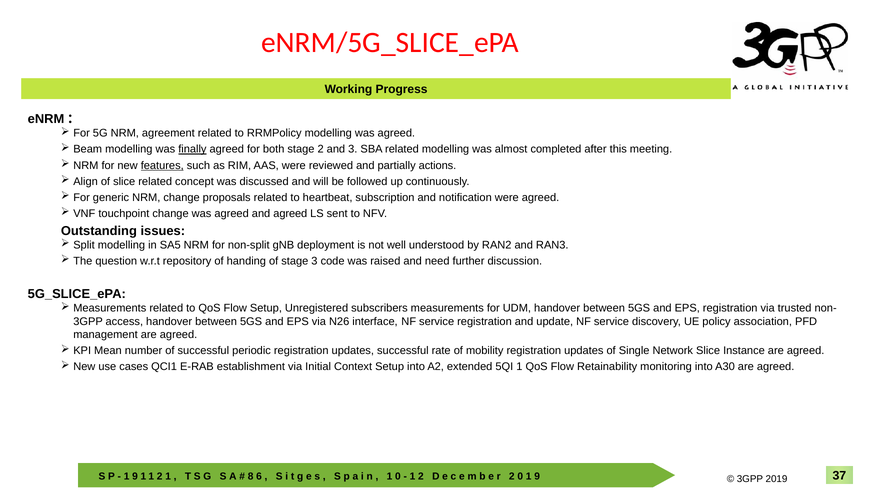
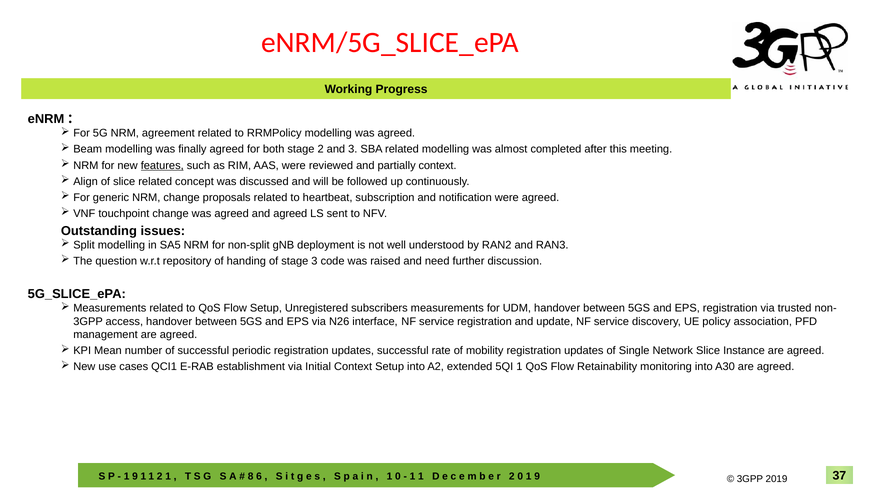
finally underline: present -> none
partially actions: actions -> context
1 2: 2 -> 1
